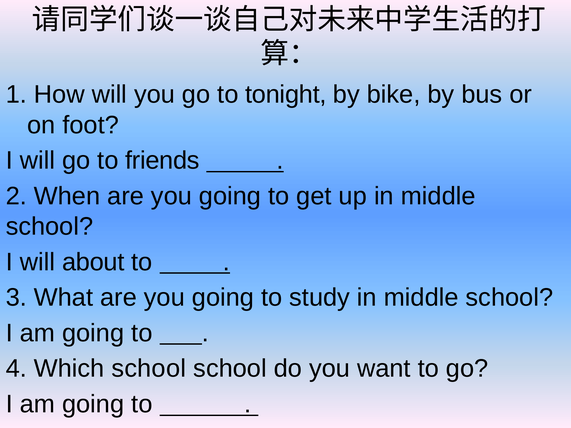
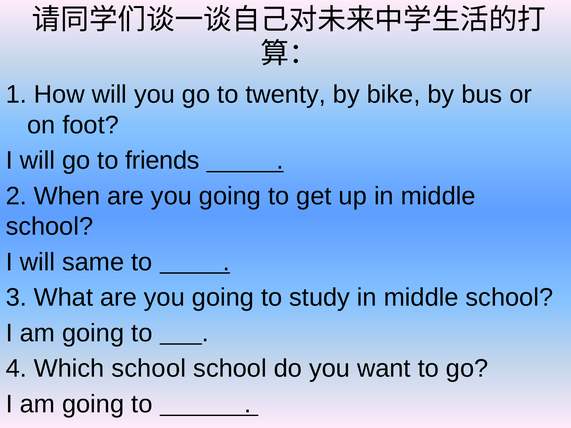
tonight: tonight -> twenty
about: about -> same
